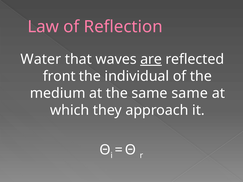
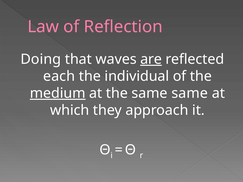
Water: Water -> Doing
front: front -> each
medium underline: none -> present
